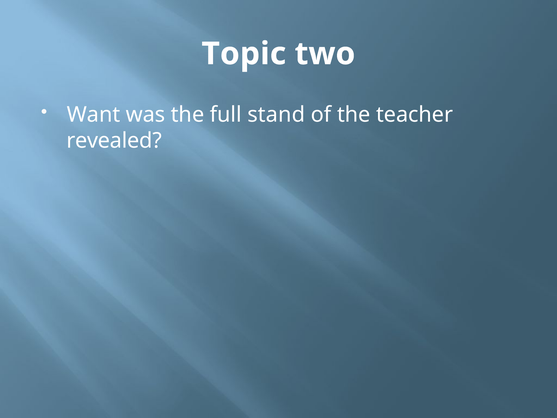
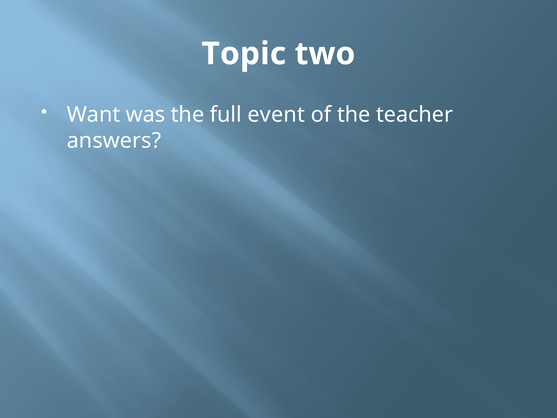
stand: stand -> event
revealed: revealed -> answers
